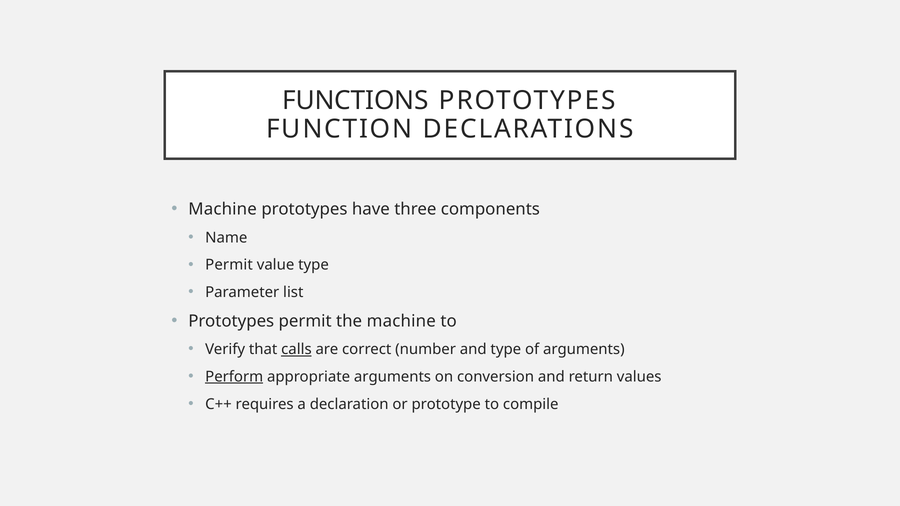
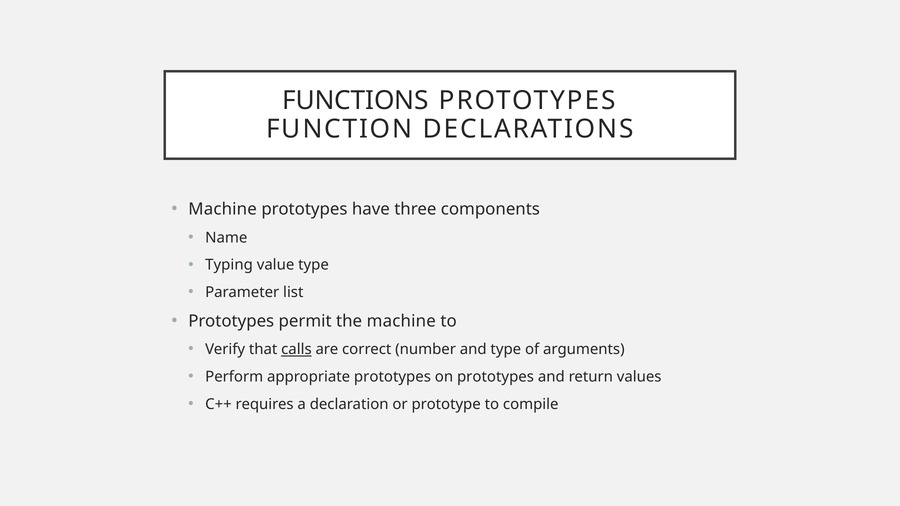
Permit at (229, 265): Permit -> Typing
Perform underline: present -> none
appropriate arguments: arguments -> prototypes
on conversion: conversion -> prototypes
